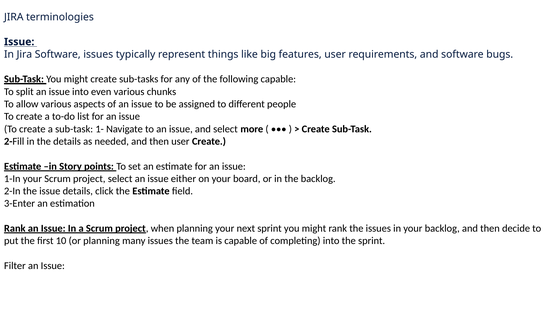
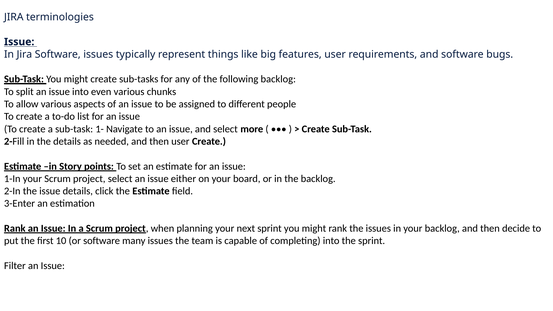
following capable: capable -> backlog
or planning: planning -> software
